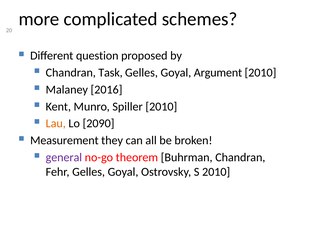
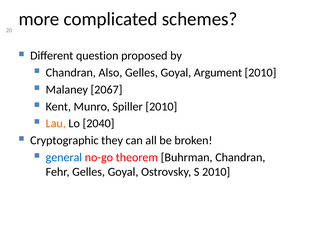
Task: Task -> Also
2016: 2016 -> 2067
2090: 2090 -> 2040
Measurement: Measurement -> Cryptographic
general colour: purple -> blue
